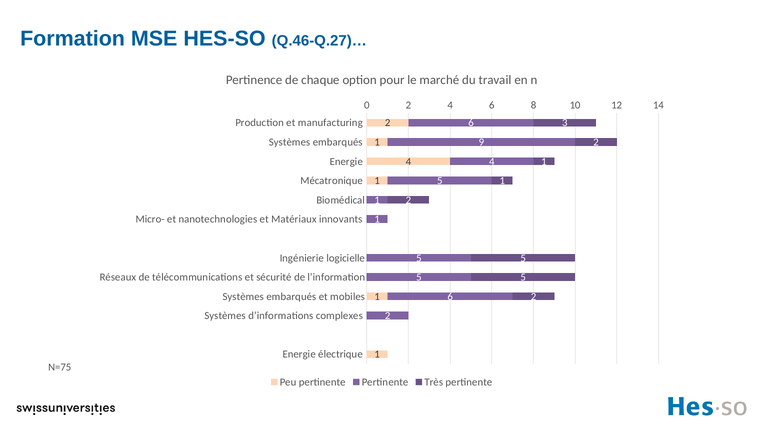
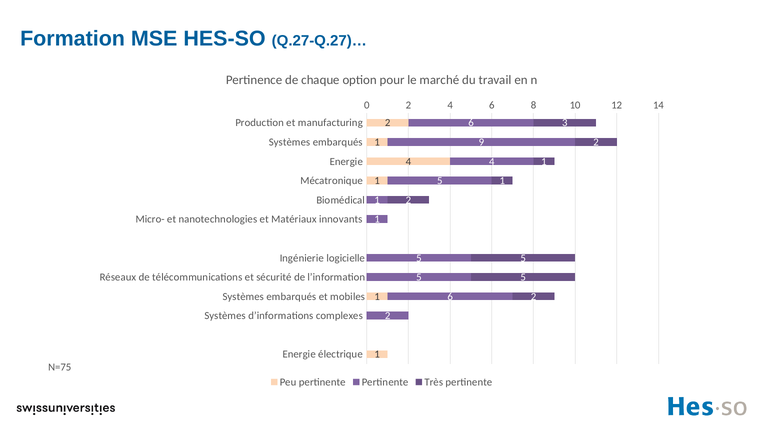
Q.46-Q.27)…: Q.46-Q.27)… -> Q.27-Q.27)…
